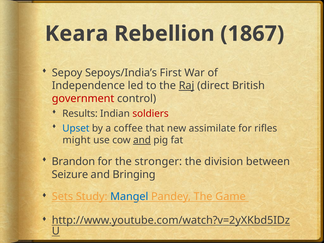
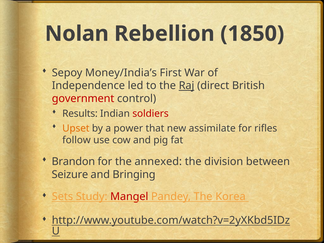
Keara: Keara -> Nolan
1867: 1867 -> 1850
Sepoys/India’s: Sepoys/India’s -> Money/India’s
Upset colour: blue -> orange
coffee: coffee -> power
might: might -> follow
and at (142, 140) underline: present -> none
stronger: stronger -> annexed
Mangel colour: blue -> red
Game: Game -> Korea
